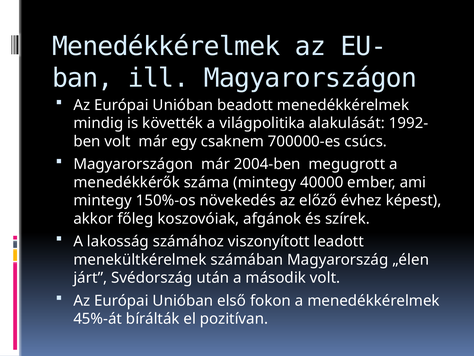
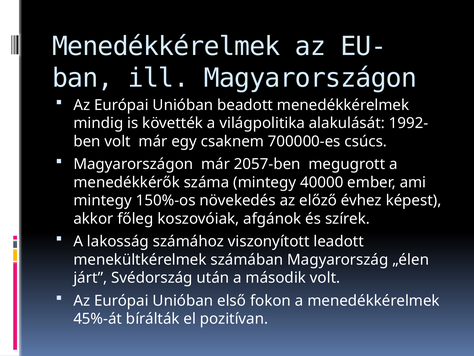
2004-ben: 2004-ben -> 2057-ben
